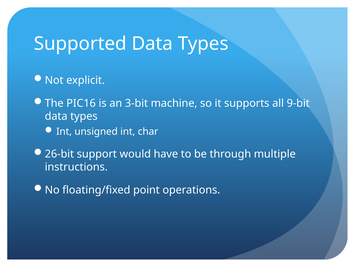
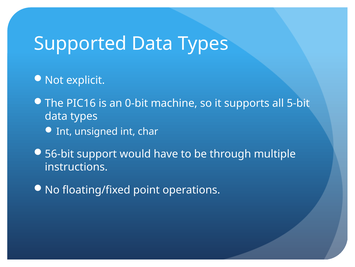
3-bit: 3-bit -> 0-bit
9-bit: 9-bit -> 5-bit
26-bit: 26-bit -> 56-bit
